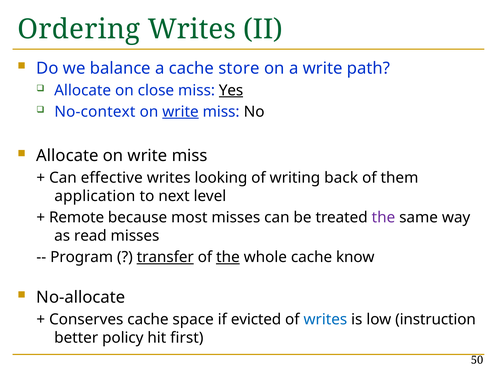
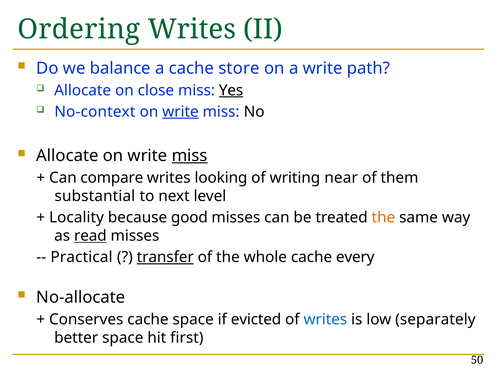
miss at (190, 156) underline: none -> present
effective: effective -> compare
back: back -> near
application: application -> substantial
Remote: Remote -> Locality
most: most -> good
the at (383, 218) colour: purple -> orange
read underline: none -> present
Program: Program -> Practical
the at (228, 258) underline: present -> none
know: know -> every
instruction: instruction -> separately
better policy: policy -> space
